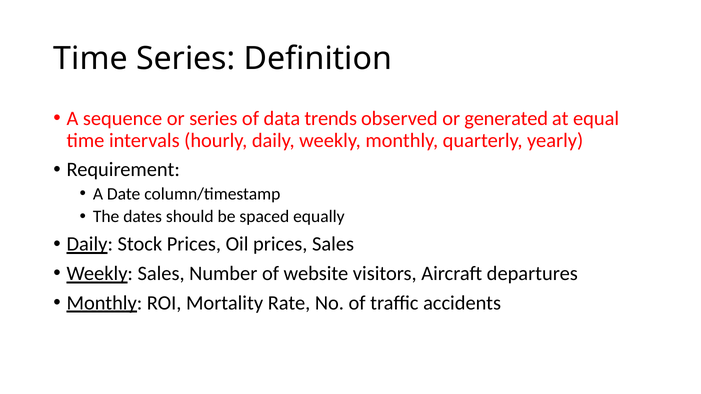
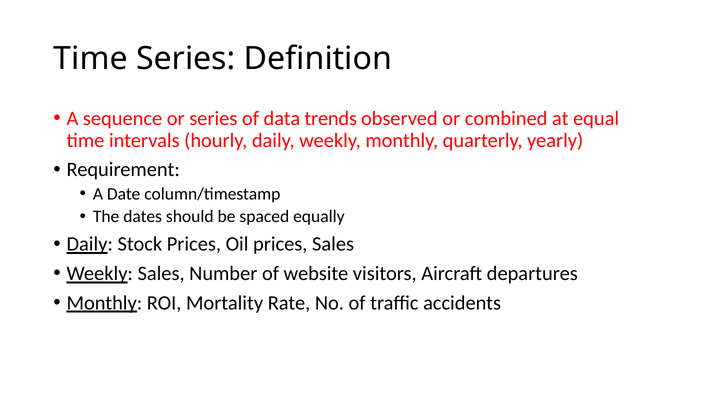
generated: generated -> combined
